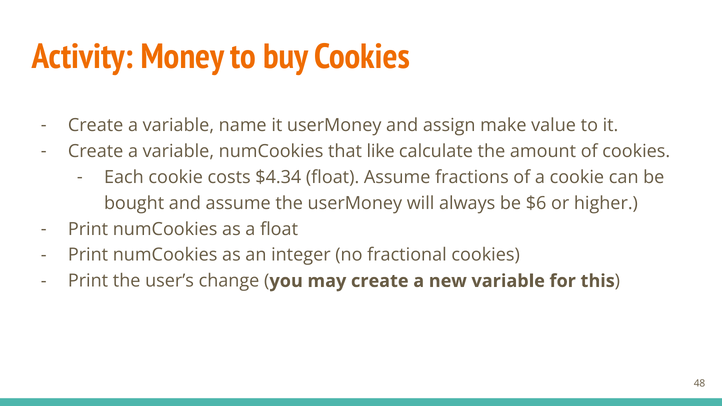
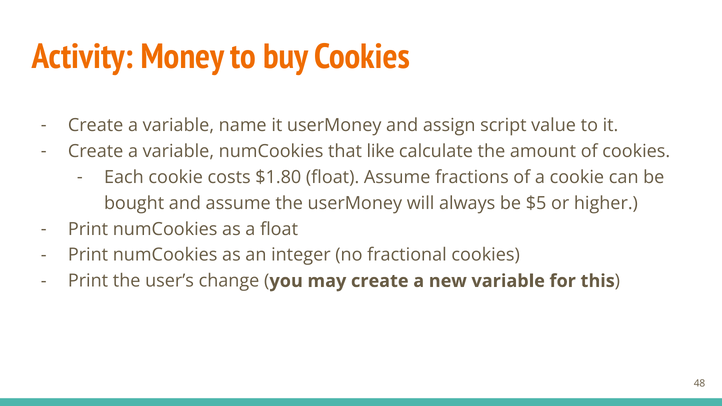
make: make -> script
$4.34: $4.34 -> $1.80
$6: $6 -> $5
